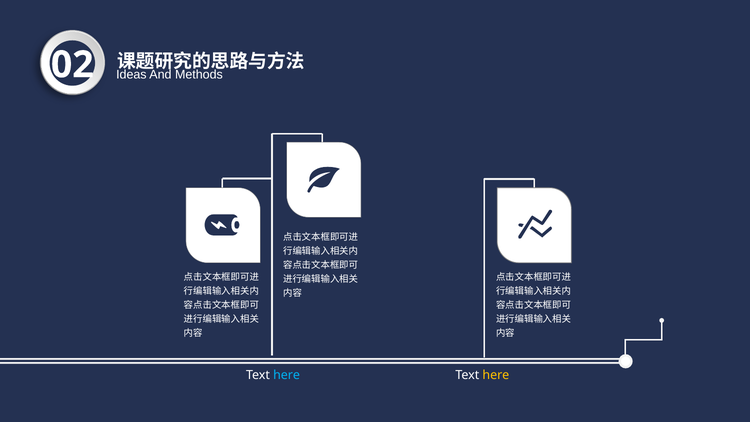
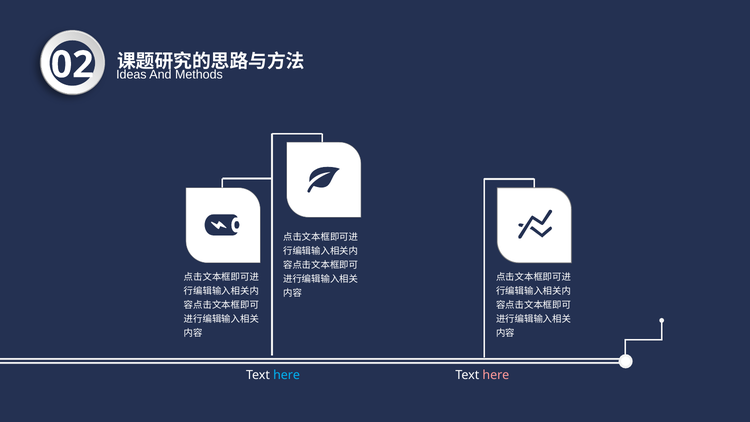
here at (496, 375) colour: yellow -> pink
